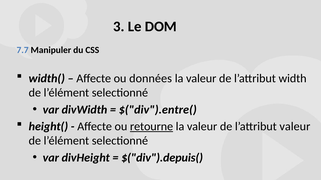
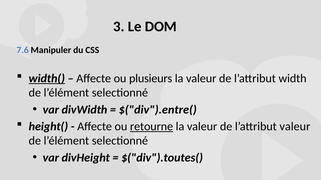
7.7: 7.7 -> 7.6
width( underline: none -> present
données: données -> plusieurs
$("div").depuis(: $("div").depuis( -> $("div").toutes(
